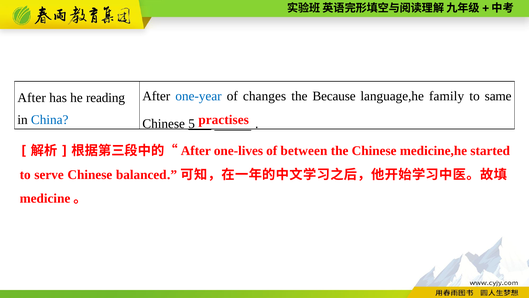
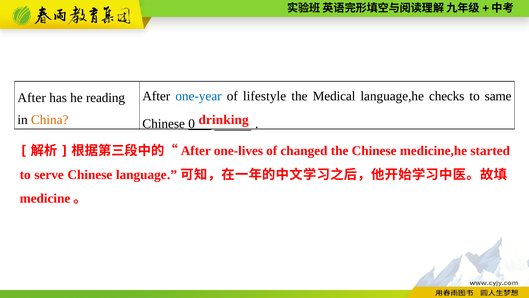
changes: changes -> lifestyle
Because: Because -> Medical
family: family -> checks
China colour: blue -> orange
practises: practises -> drinking
5: 5 -> 0
between: between -> changed
balanced: balanced -> language
